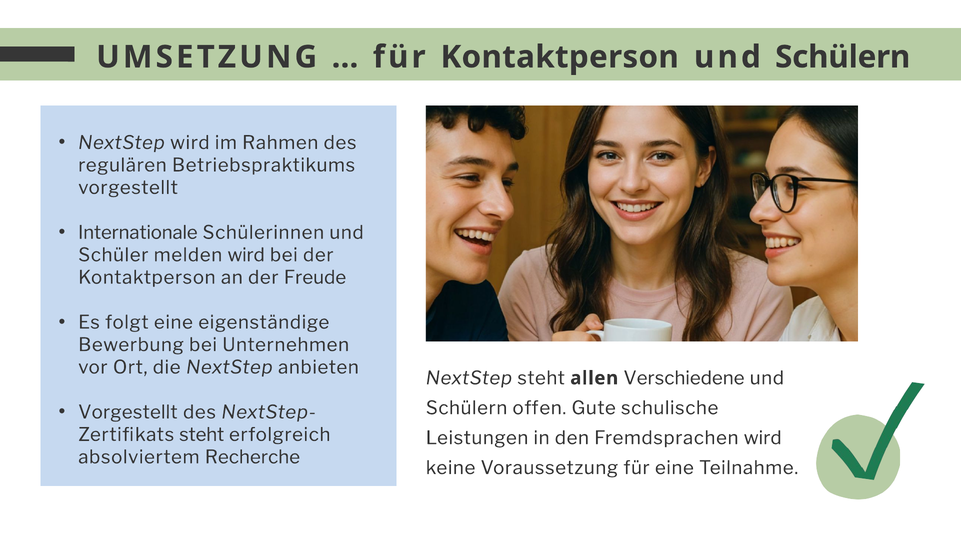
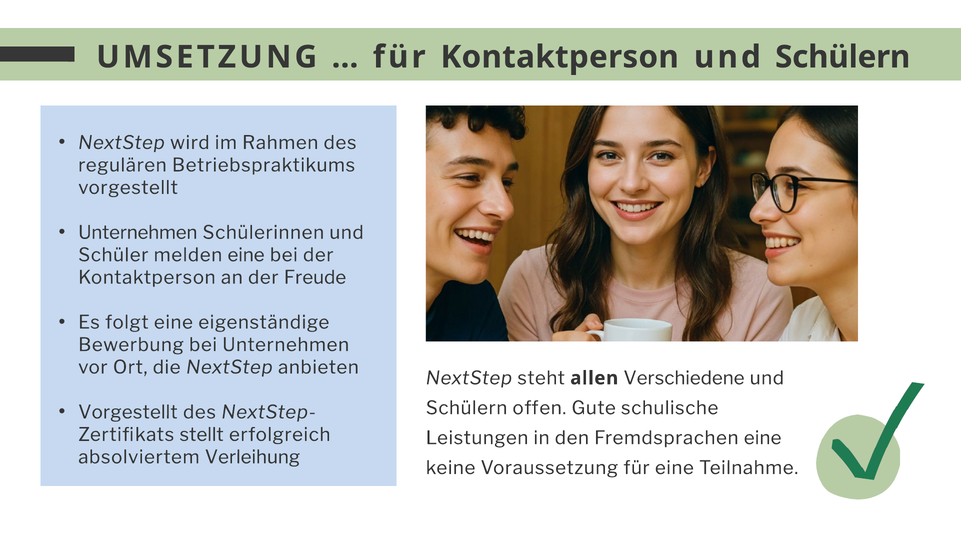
Internationale at (138, 232): Internationale -> Unternehmen
melden wird: wird -> eine
Zertifikats steht: steht -> stellt
Fremdsprachen wird: wird -> eine
Recherche: Recherche -> Verleihung
